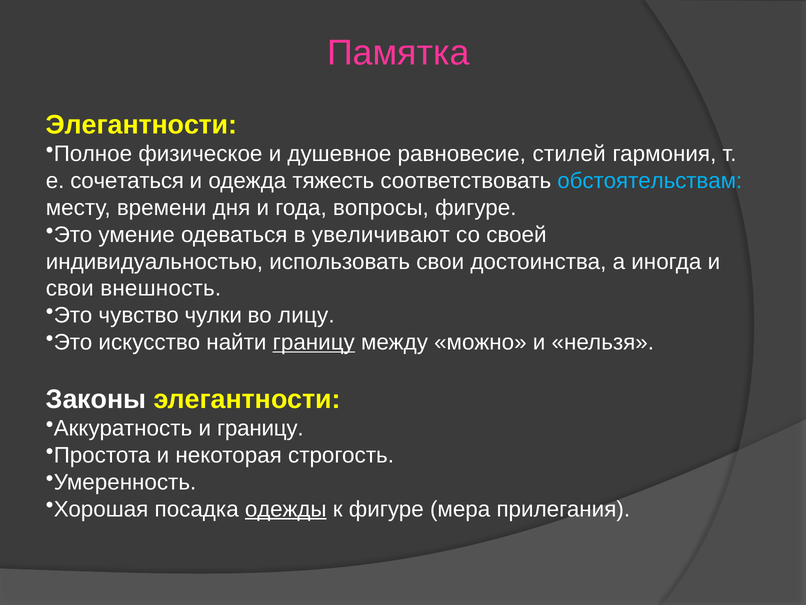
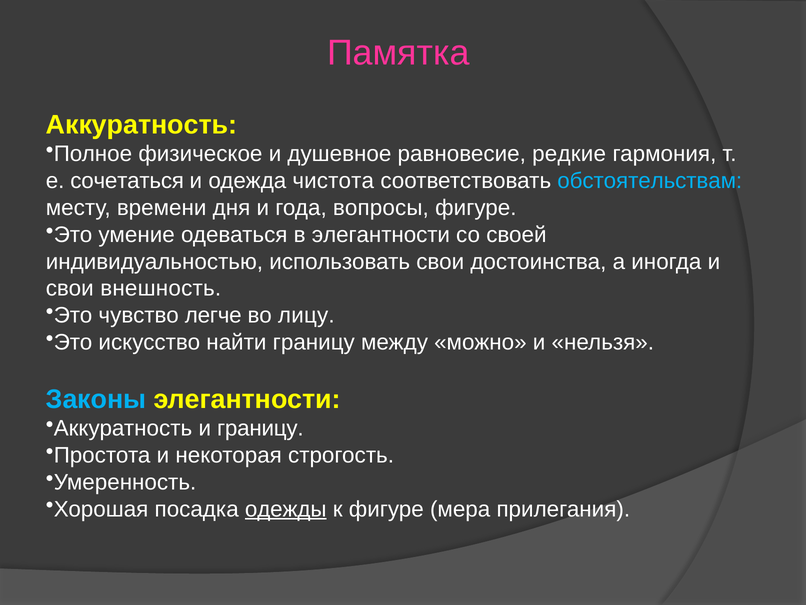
Элегантности at (142, 125): Элегантности -> Аккуратность
стилей: стилей -> редкие
тяжесть: тяжесть -> чистота
в увеличивают: увеличивают -> элегантности
чулки: чулки -> легче
границу at (314, 342) underline: present -> none
Законы colour: white -> light blue
